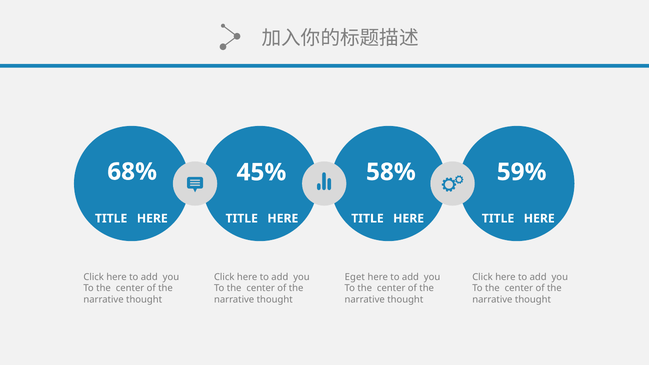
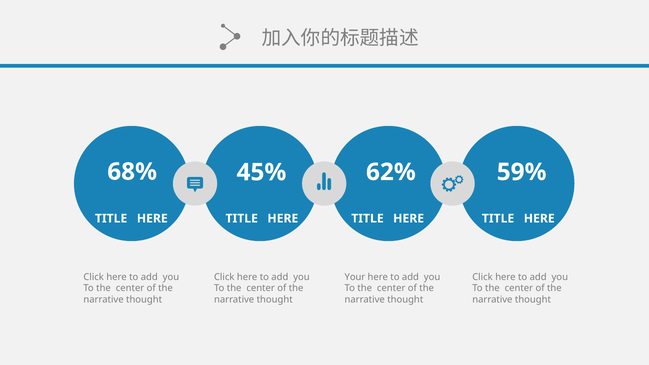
58%: 58% -> 62%
Eget: Eget -> Your
